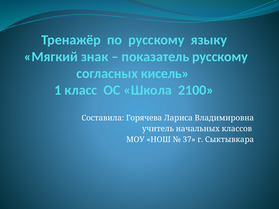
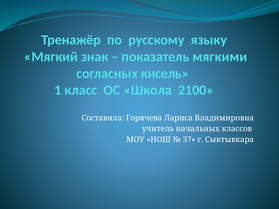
показатель русскому: русскому -> мягкими
